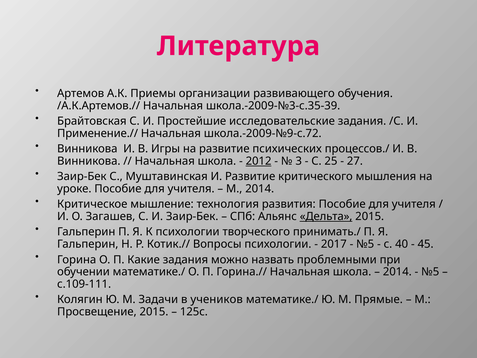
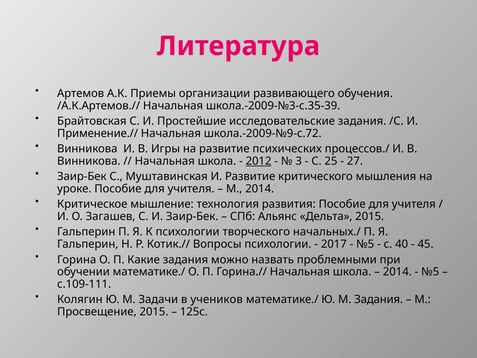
Дельта underline: present -> none
принимать./: принимать./ -> начальных./
М Прямые: Прямые -> Задания
